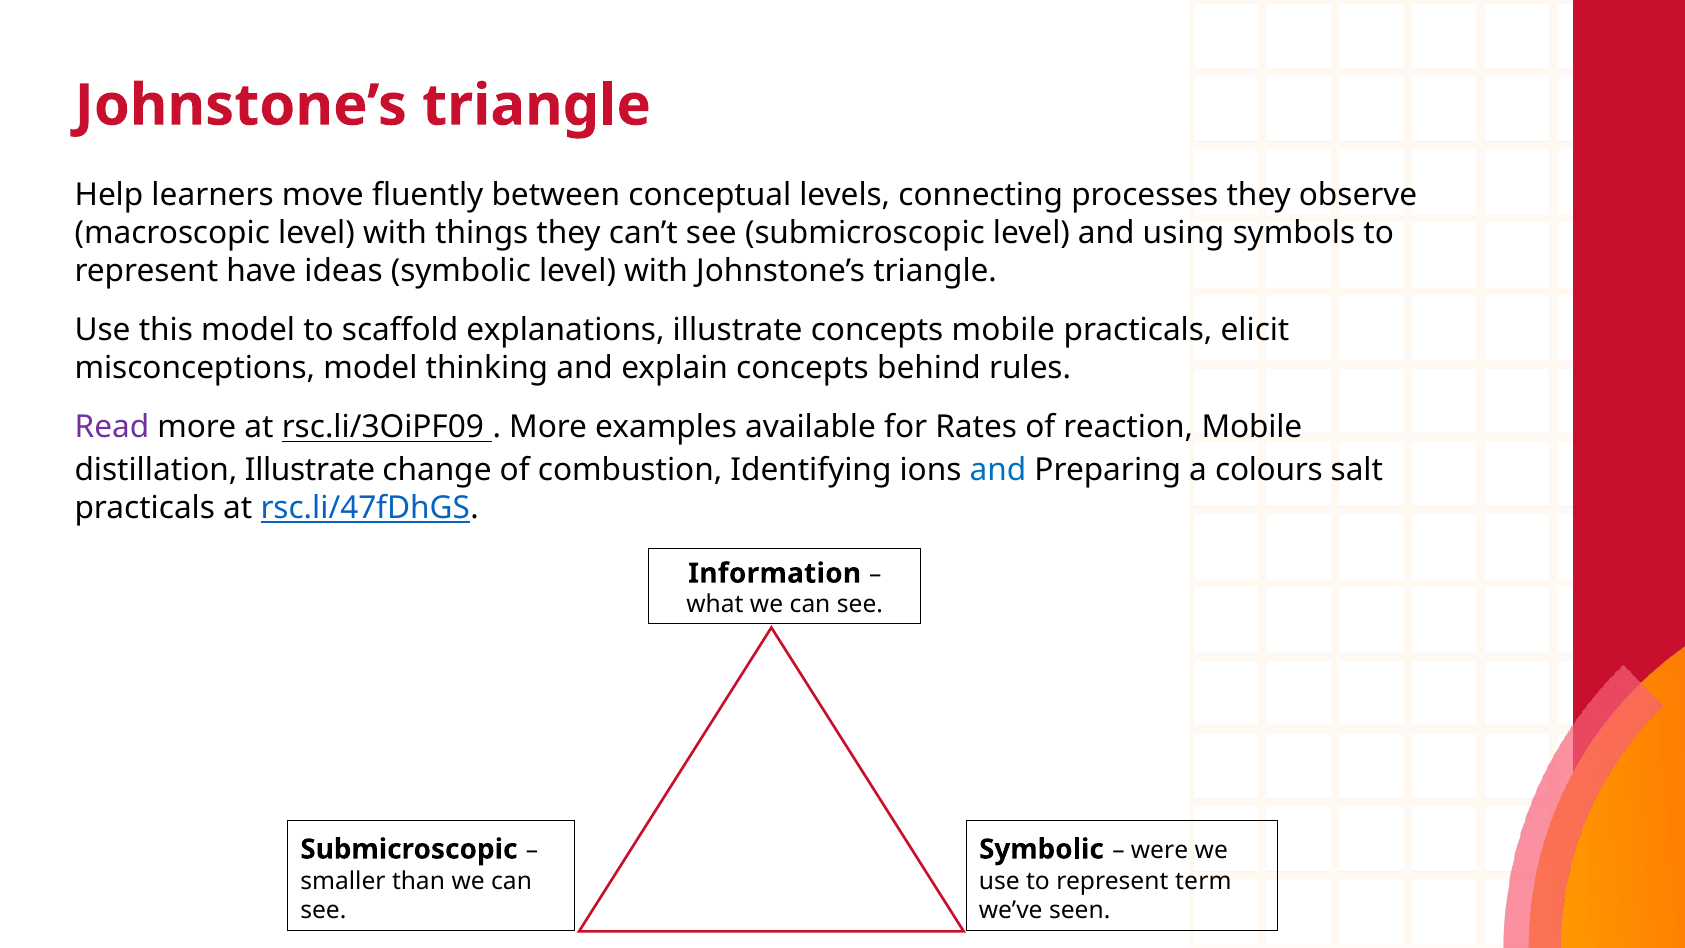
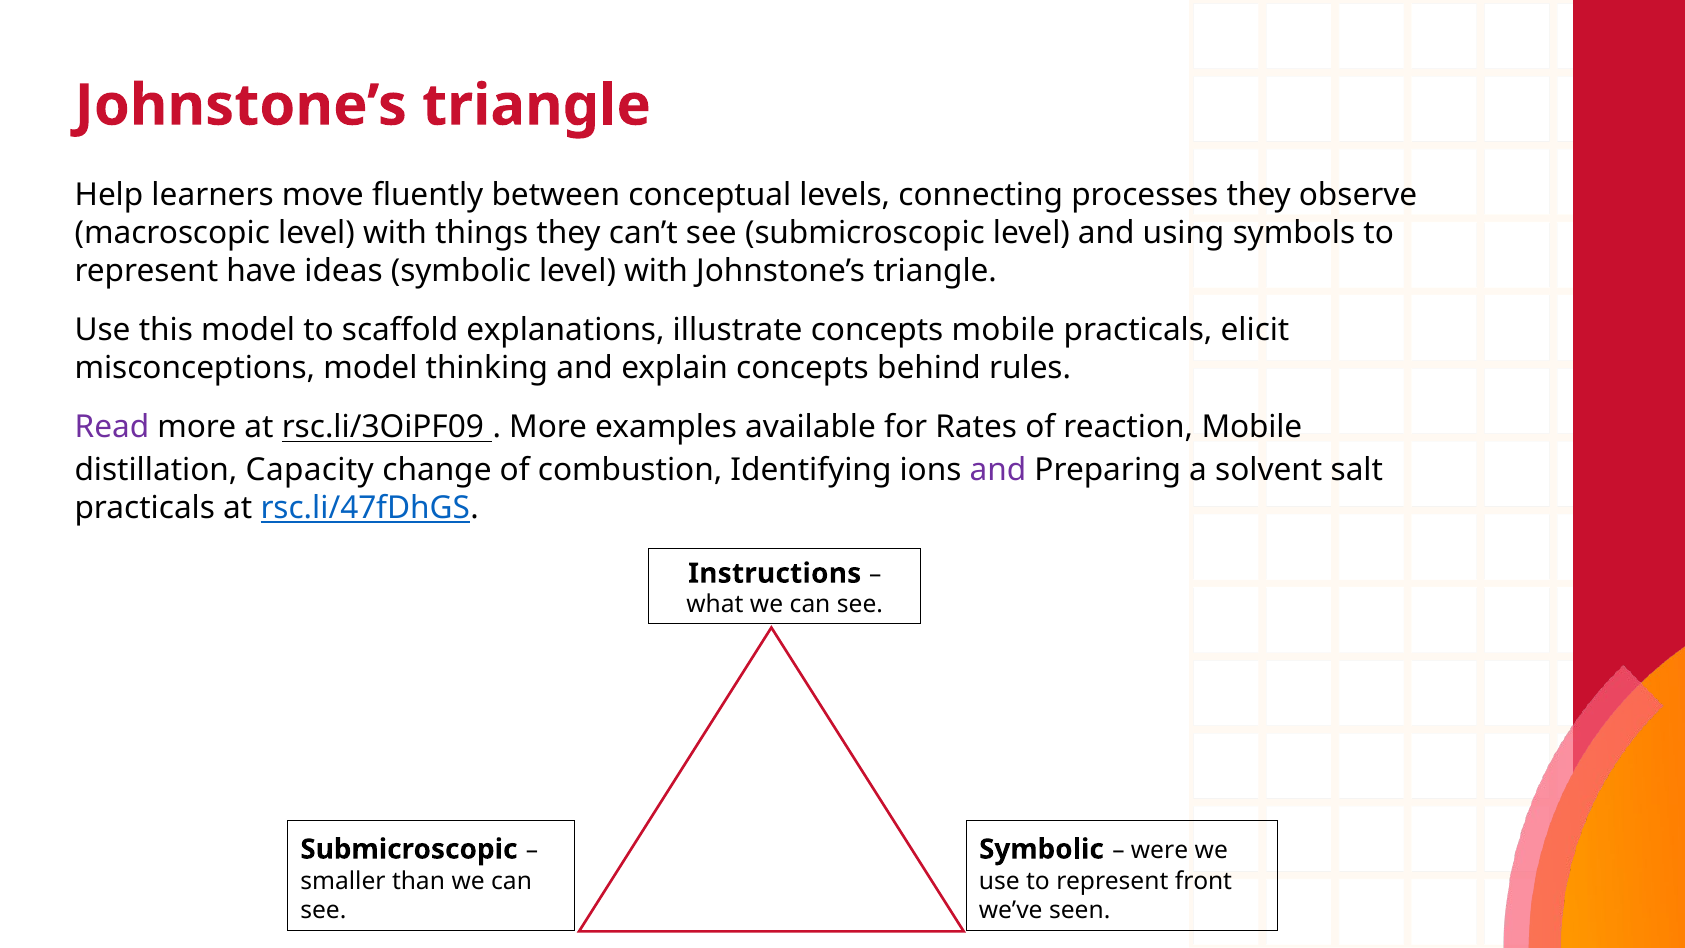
distillation Illustrate: Illustrate -> Capacity
and at (998, 470) colour: blue -> purple
colours: colours -> solvent
Information: Information -> Instructions
term: term -> front
